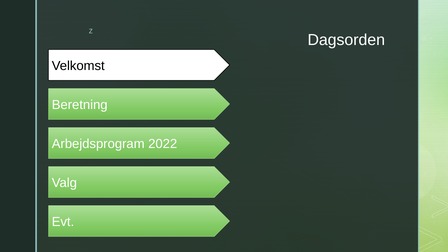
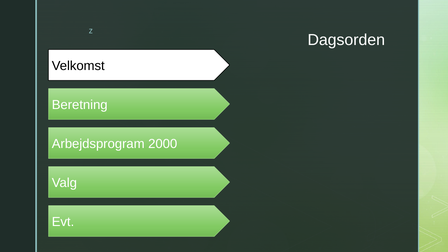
2022: 2022 -> 2000
